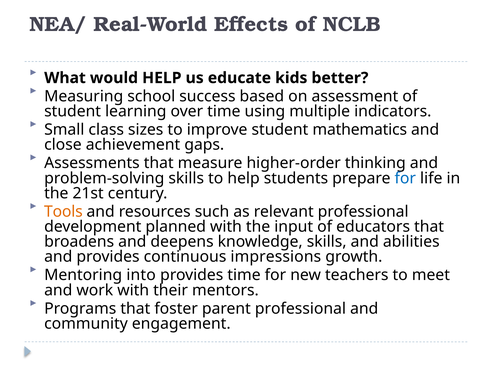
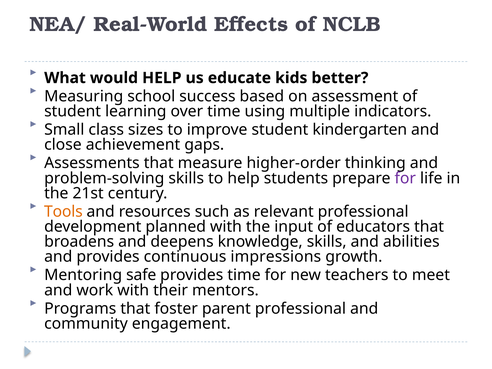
mathematics: mathematics -> kindergarten
for at (405, 178) colour: blue -> purple
into: into -> safe
